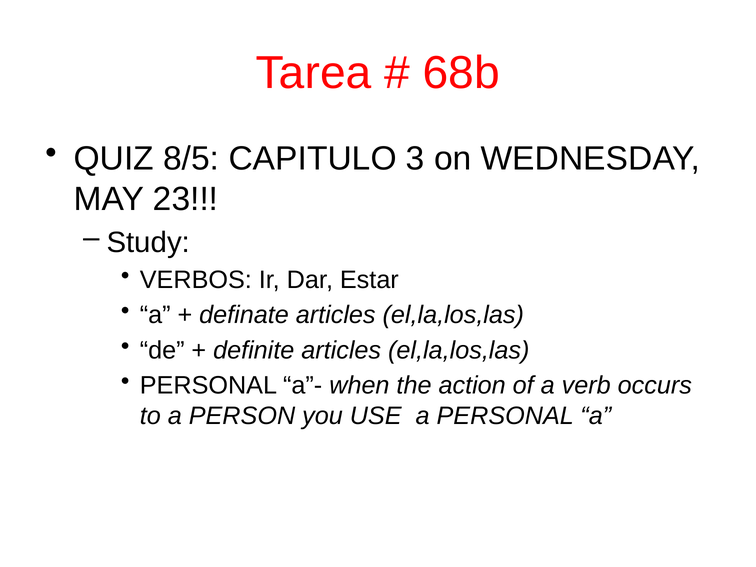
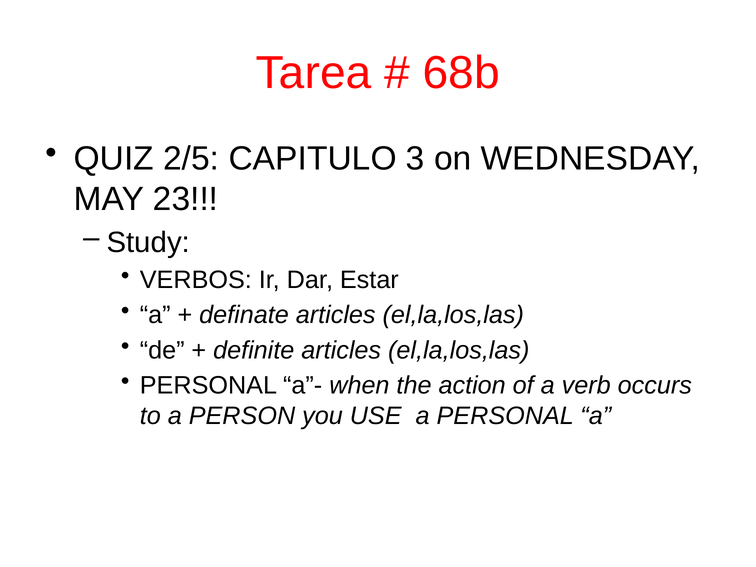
8/5: 8/5 -> 2/5
